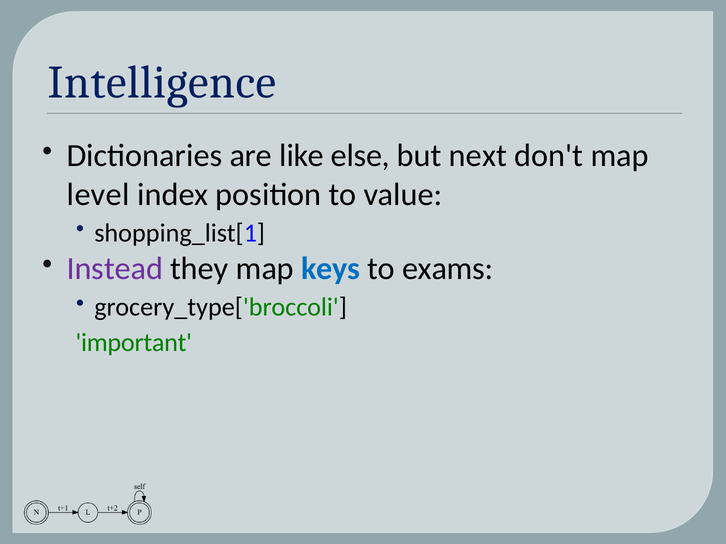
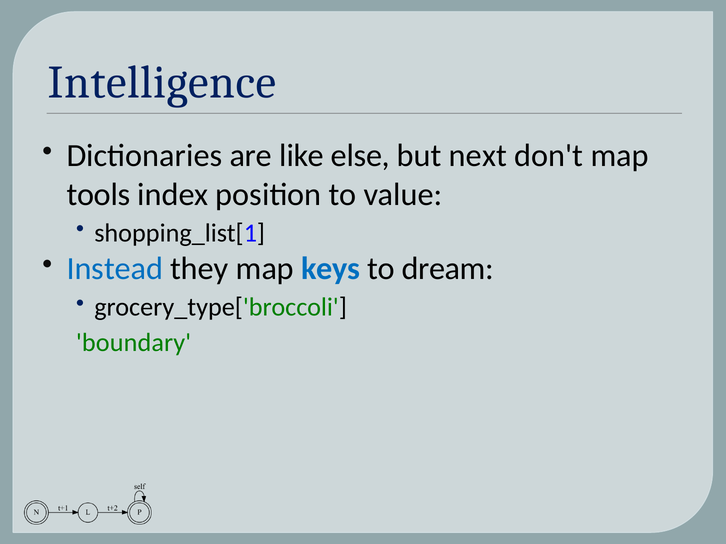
level: level -> tools
Instead colour: purple -> blue
exams: exams -> dream
important: important -> boundary
